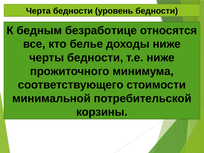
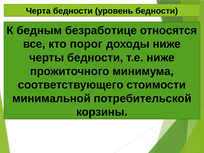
белье: белье -> порог
